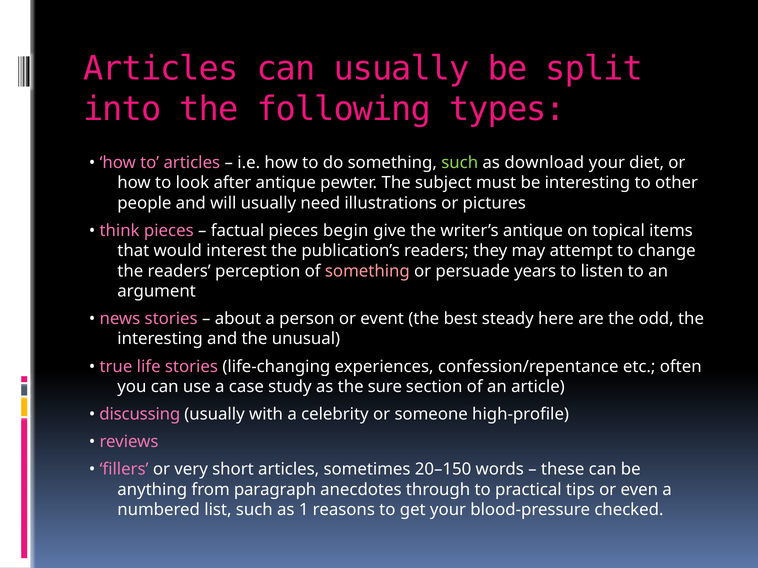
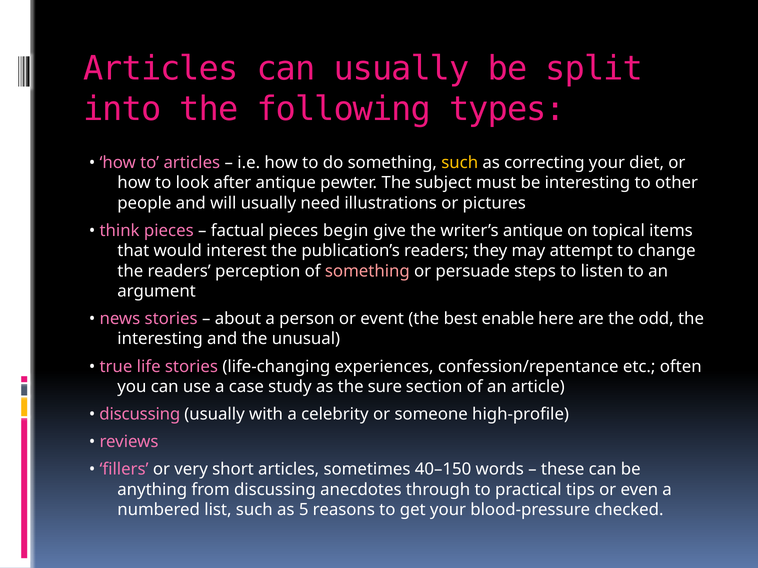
such at (460, 163) colour: light green -> yellow
download: download -> correcting
years: years -> steps
steady: steady -> enable
20–150: 20–150 -> 40–150
from paragraph: paragraph -> discussing
1: 1 -> 5
